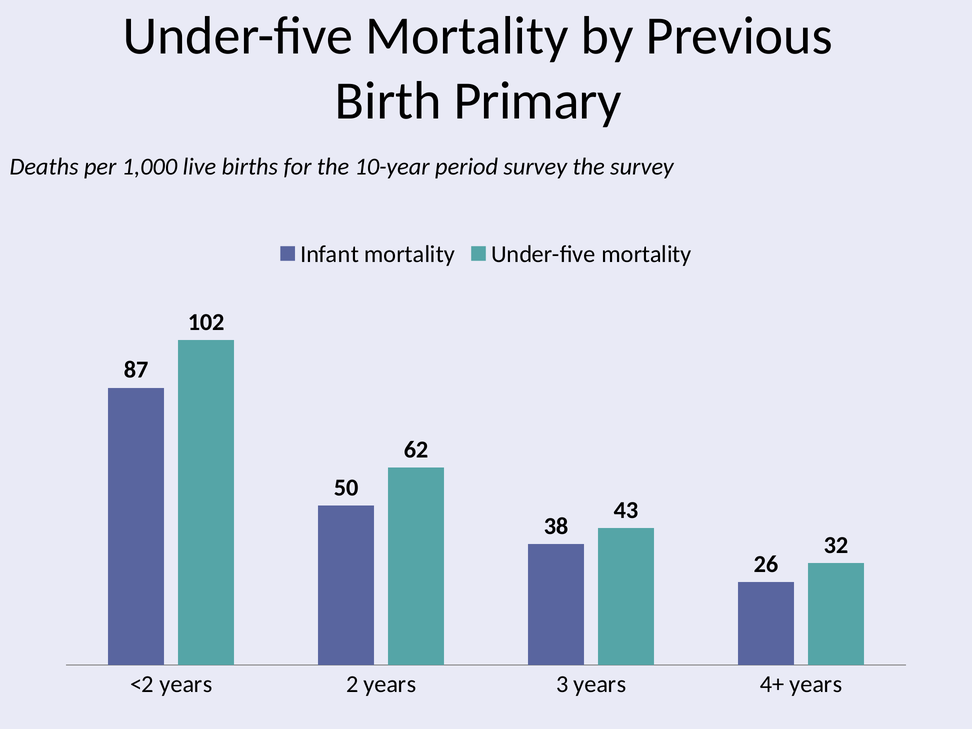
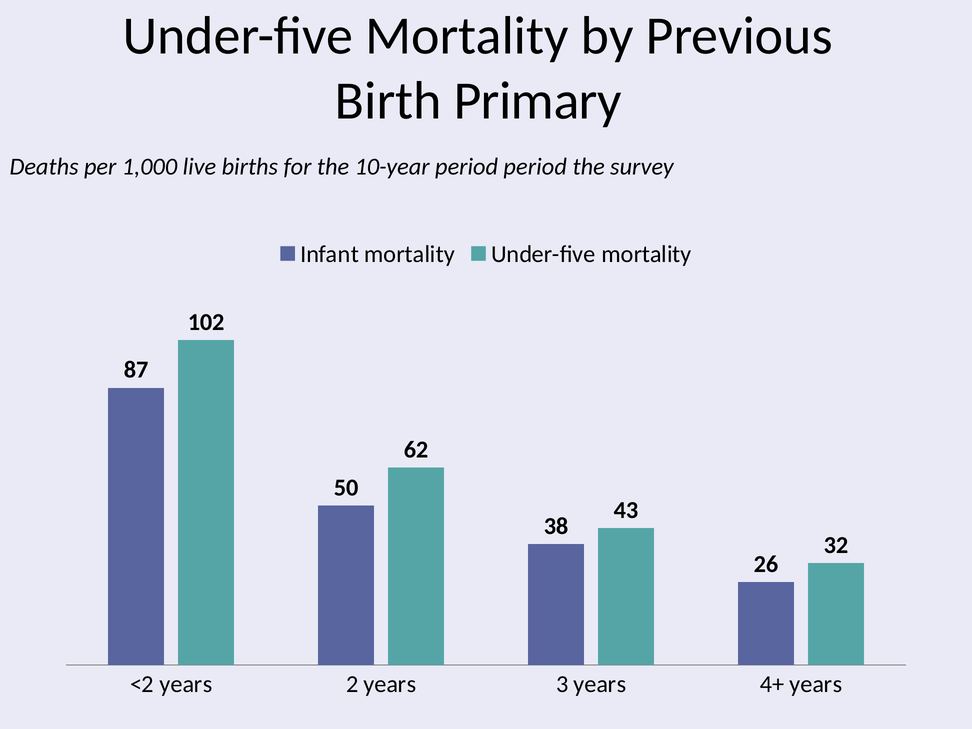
period survey: survey -> period
